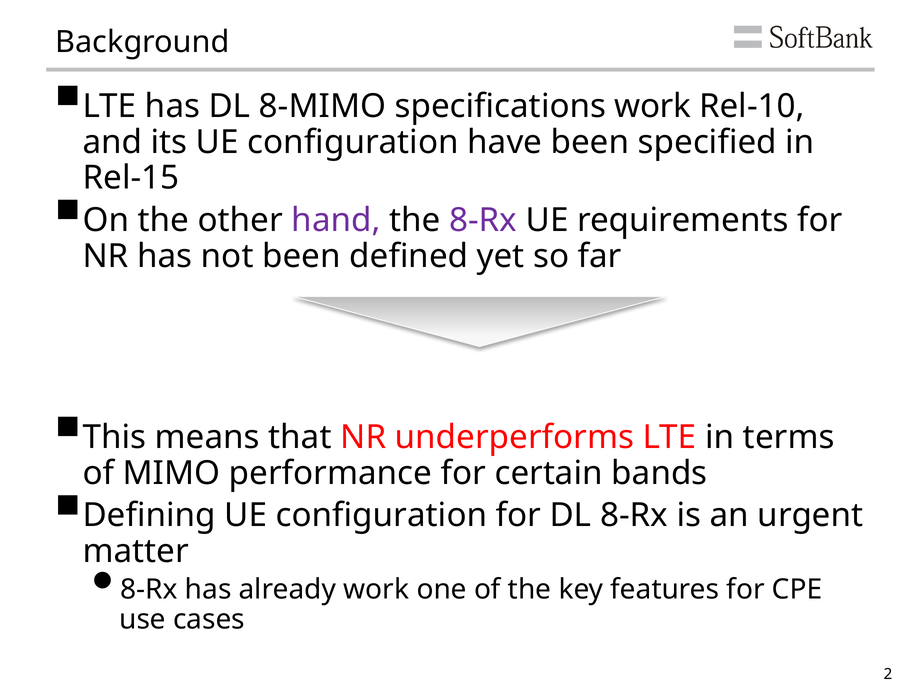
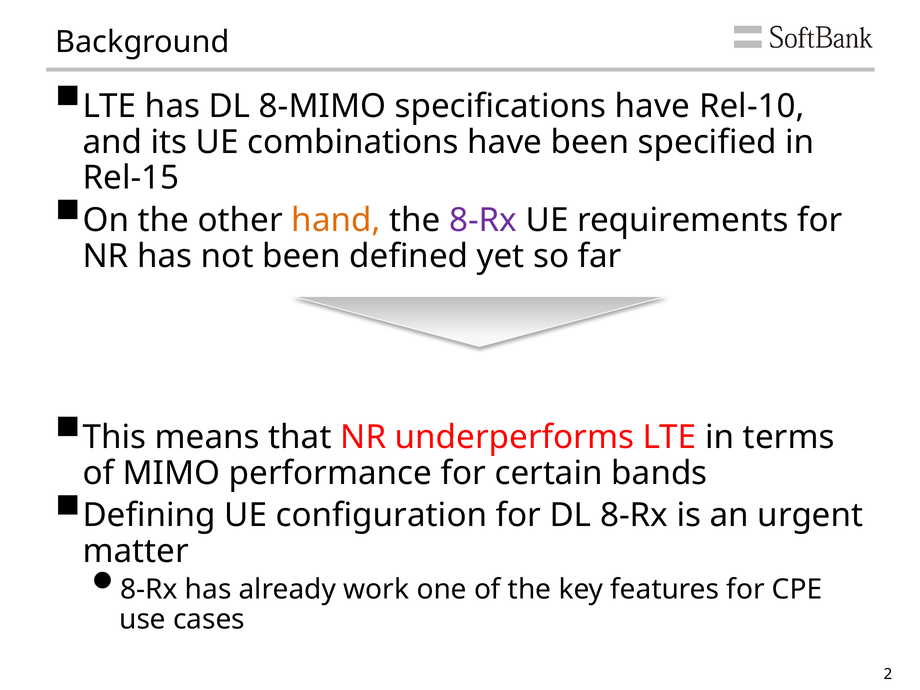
specifications work: work -> have
its UE configuration: configuration -> combinations
hand colour: purple -> orange
